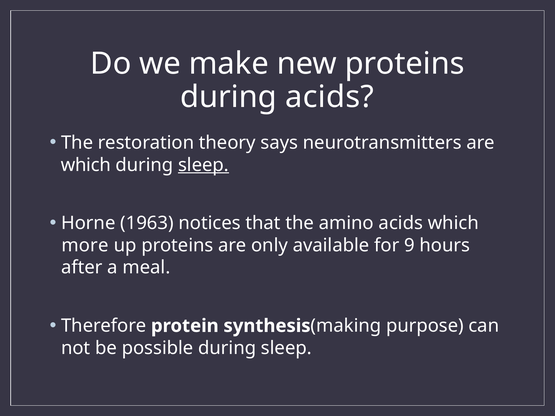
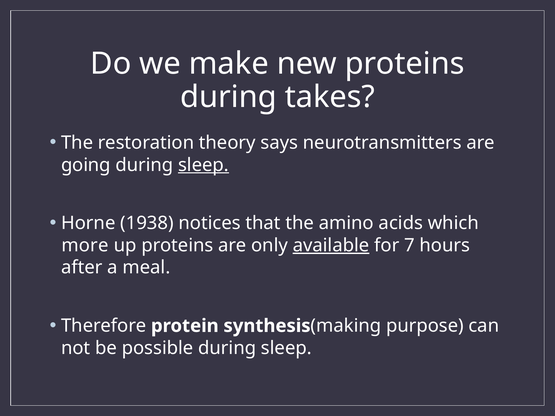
during acids: acids -> takes
which at (86, 165): which -> going
1963: 1963 -> 1938
available underline: none -> present
9: 9 -> 7
